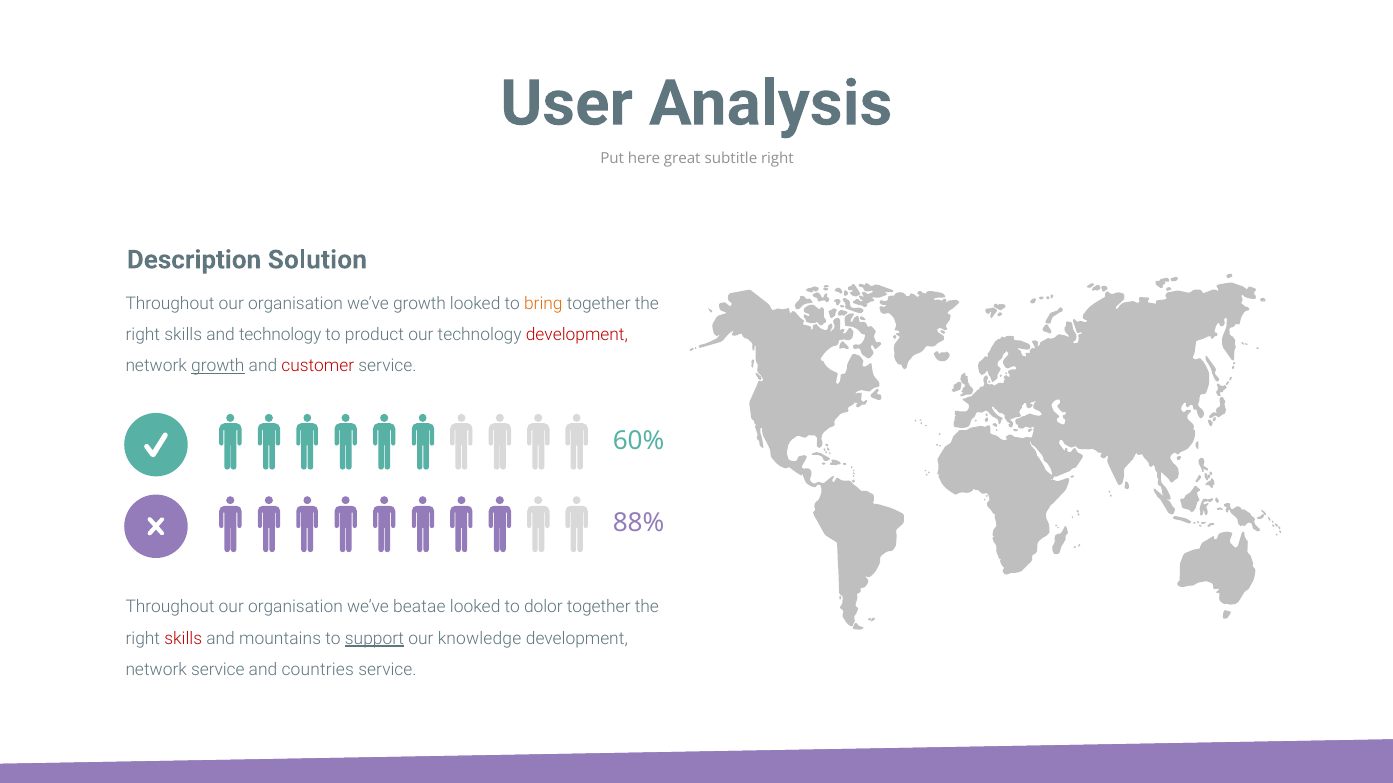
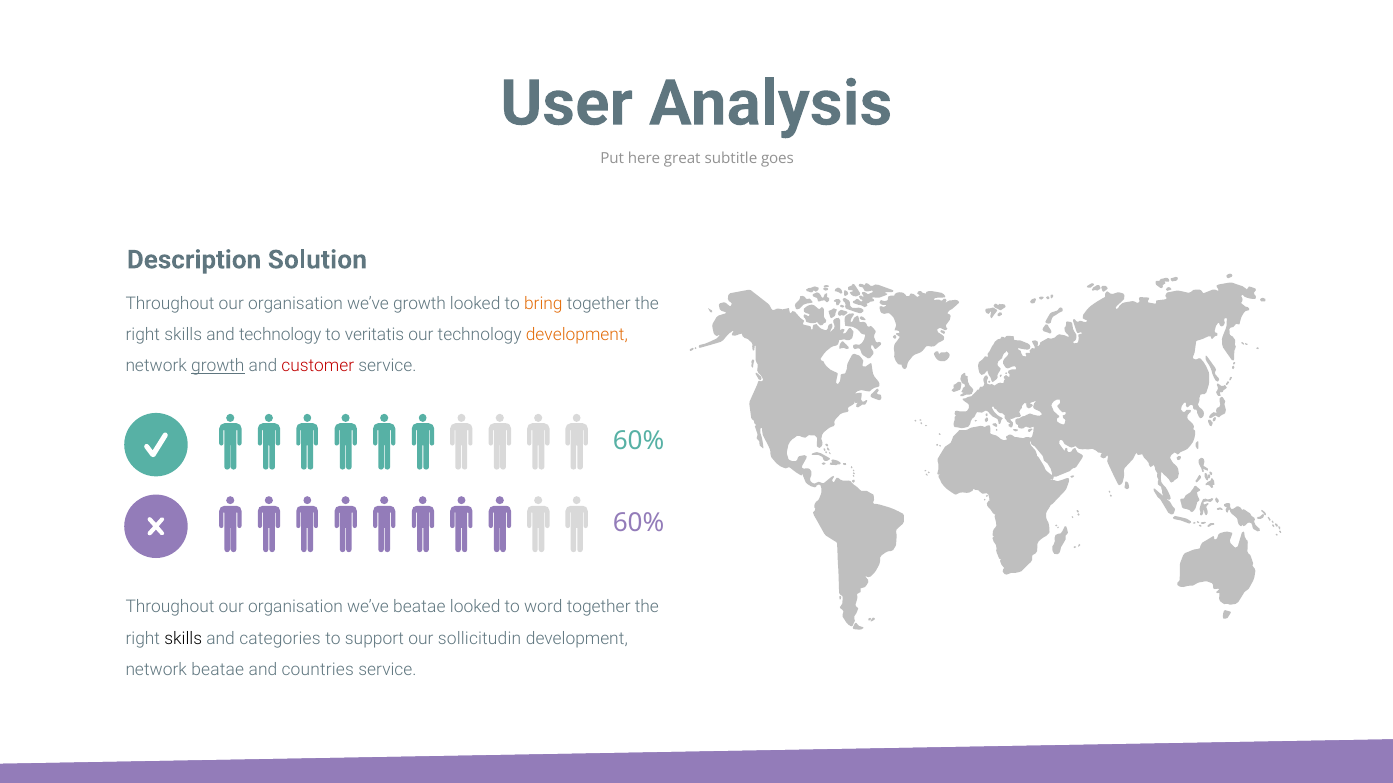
subtitle right: right -> goes
product: product -> veritatis
development at (577, 335) colour: red -> orange
88% at (639, 523): 88% -> 60%
dolor: dolor -> word
skills at (183, 639) colour: red -> black
mountains: mountains -> categories
support underline: present -> none
knowledge: knowledge -> sollicitudin
network service: service -> beatae
